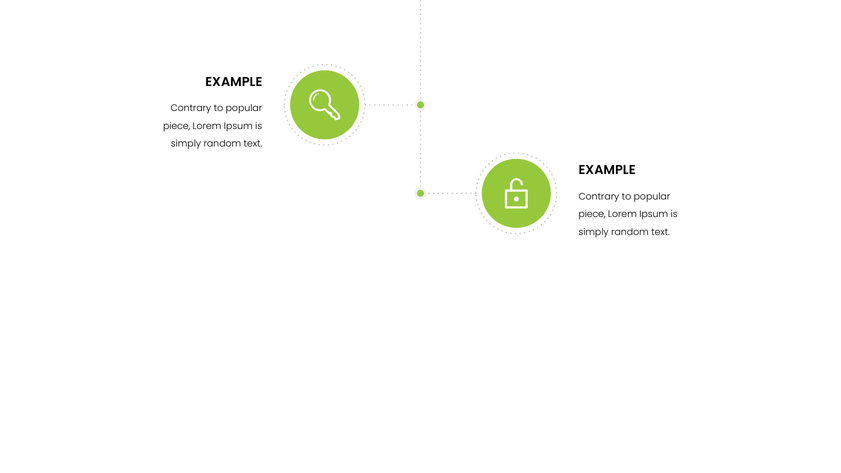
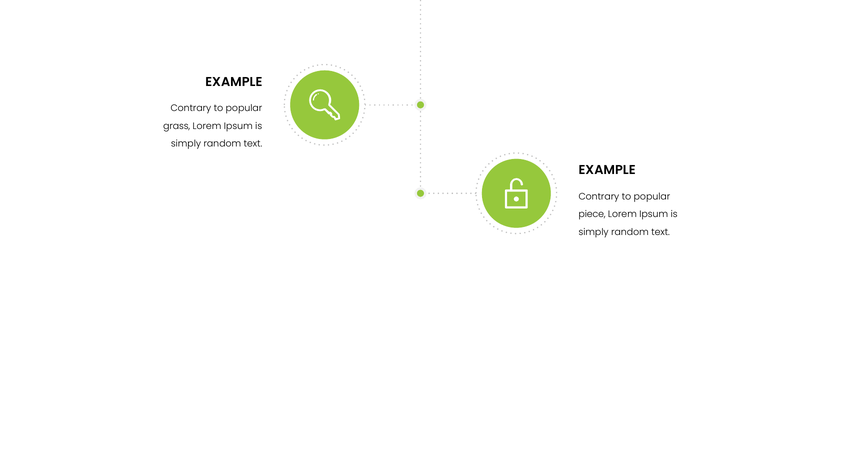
piece at (177, 126): piece -> grass
